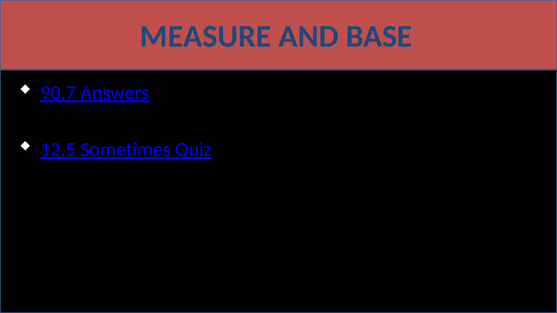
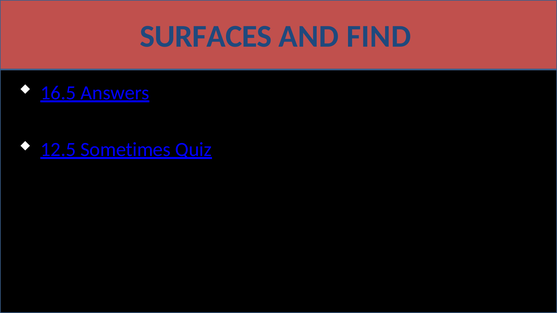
MEASURE: MEASURE -> SURFACES
BASE: BASE -> FIND
90.7: 90.7 -> 16.5
